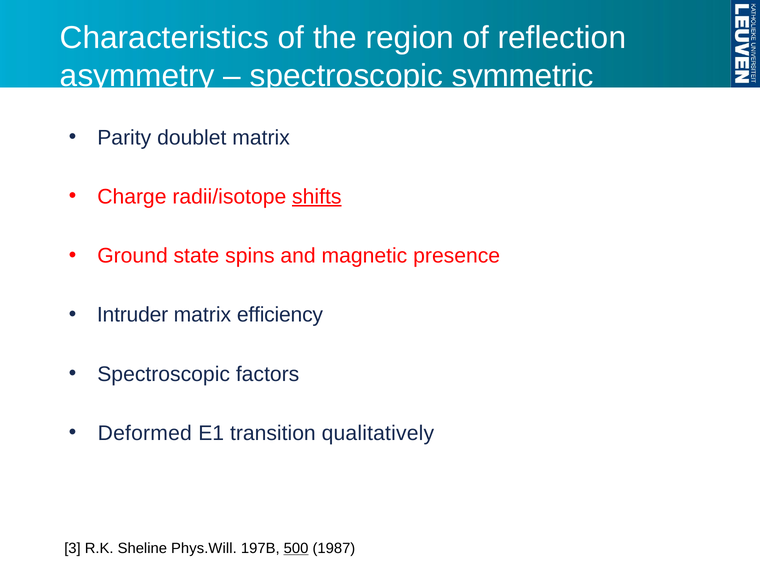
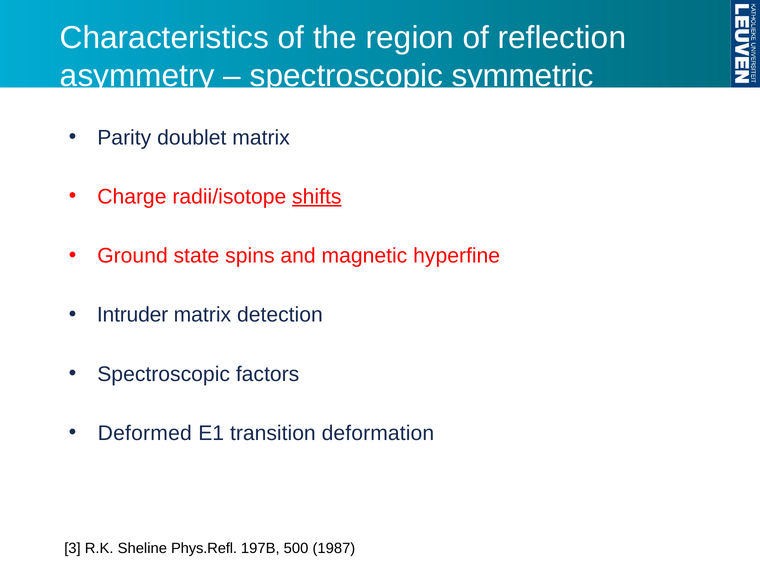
presence: presence -> hyperfine
efficiency: efficiency -> detection
qualitatively: qualitatively -> deformation
Phys.Will: Phys.Will -> Phys.Refl
500 underline: present -> none
